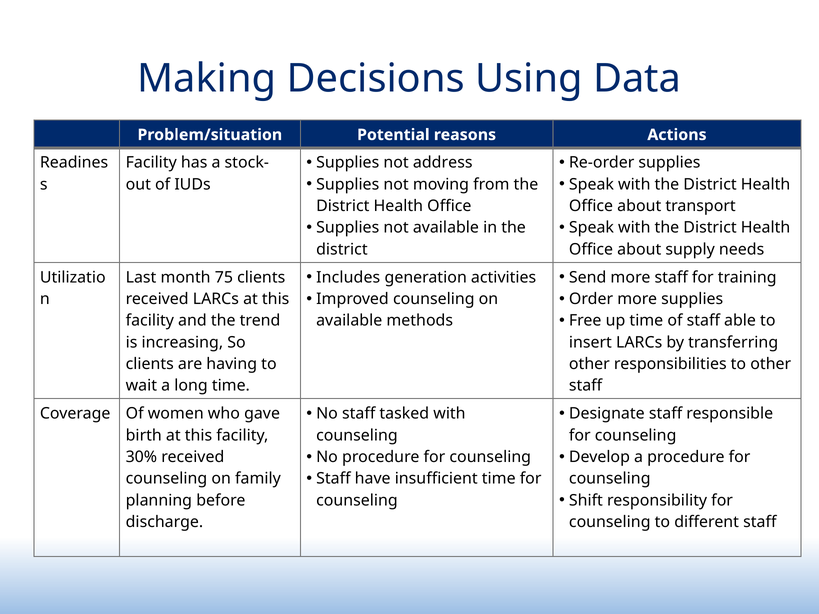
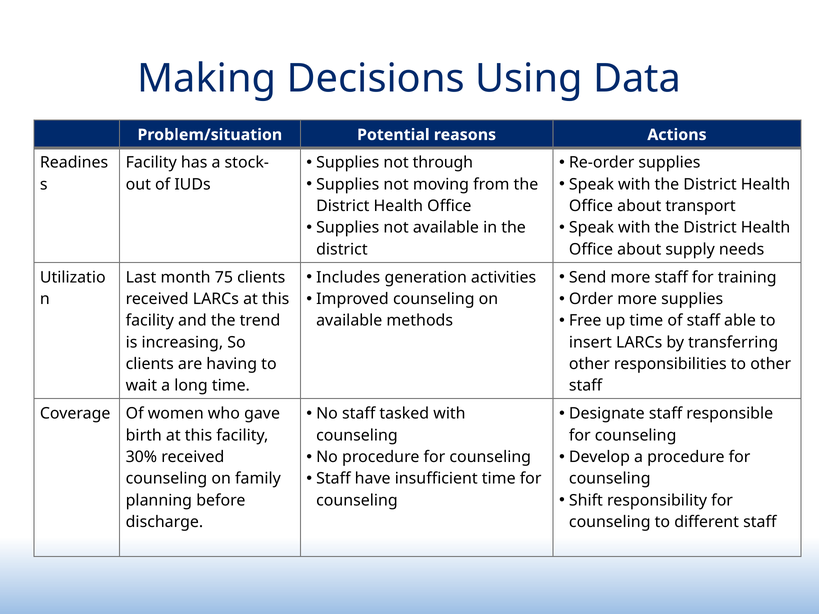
address: address -> through
